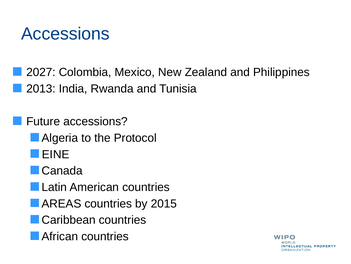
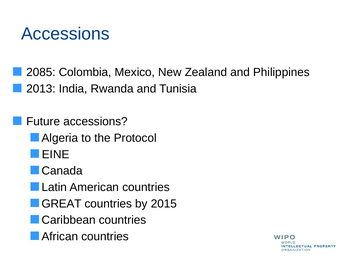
2027: 2027 -> 2085
AREAS: AREAS -> GREAT
